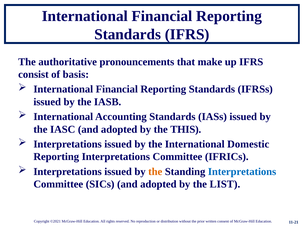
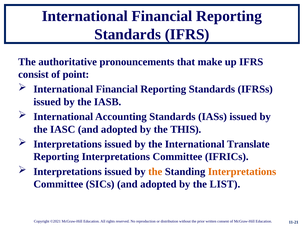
basis: basis -> point
Domestic: Domestic -> Translate
Interpretations at (242, 172) colour: blue -> orange
